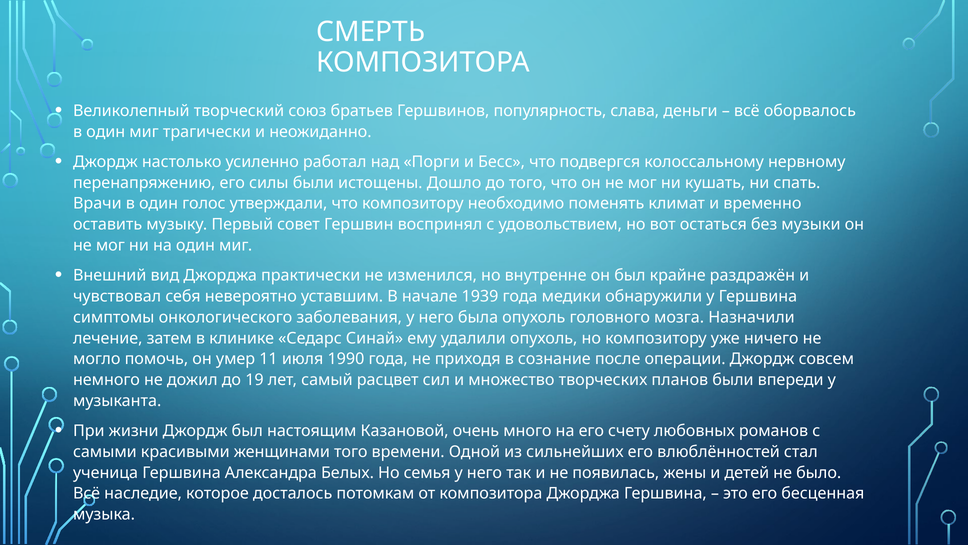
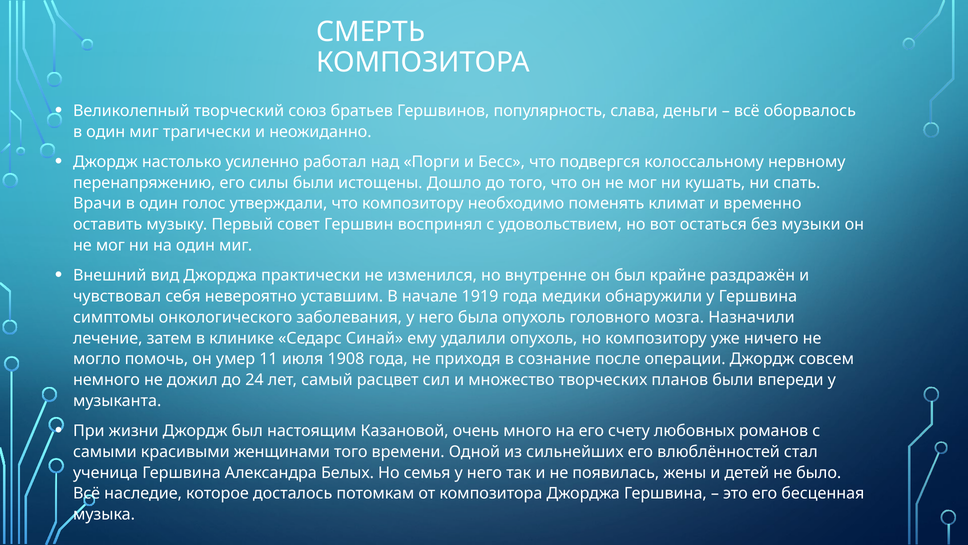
1939: 1939 -> 1919
1990: 1990 -> 1908
19: 19 -> 24
